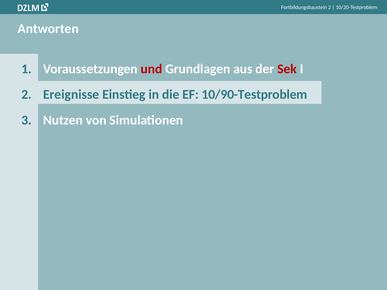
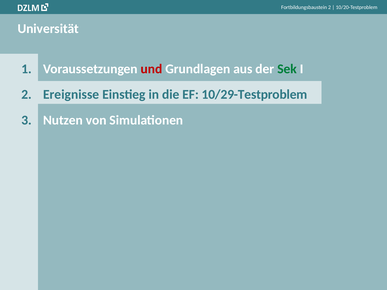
Antworten: Antworten -> Universität
Sek colour: red -> green
10/90-Testproblem: 10/90-Testproblem -> 10/29-Testproblem
